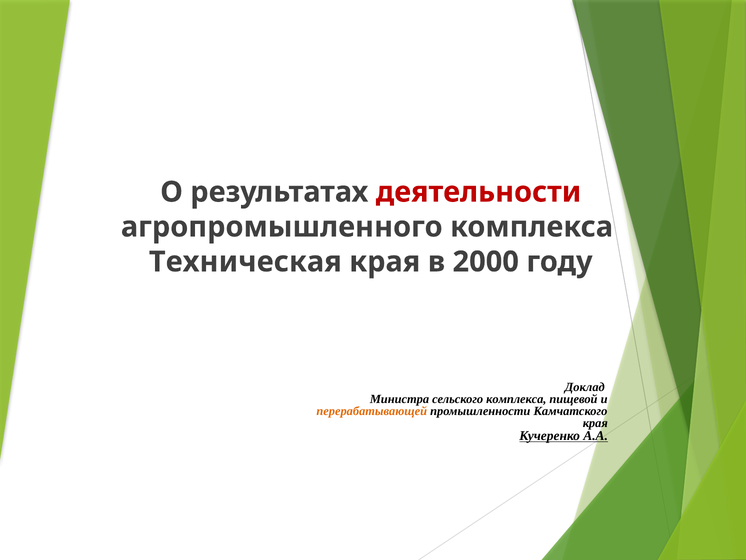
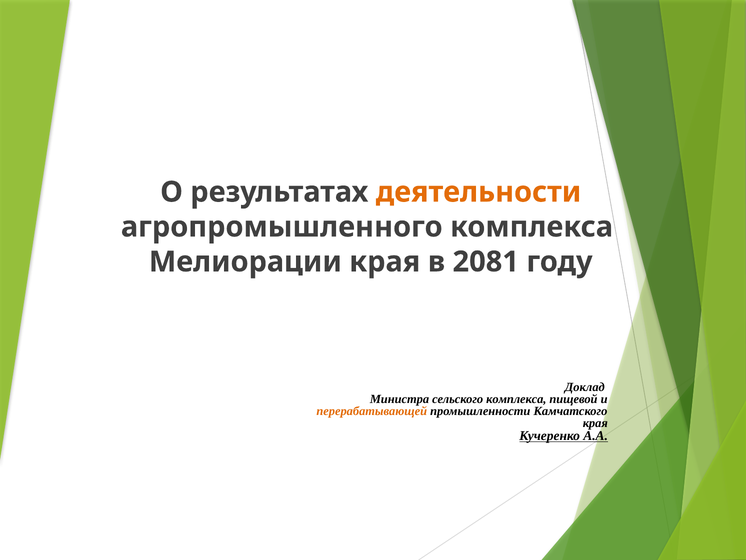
деятельности colour: red -> orange
Техническая: Техническая -> Мелиорации
2000: 2000 -> 2081
